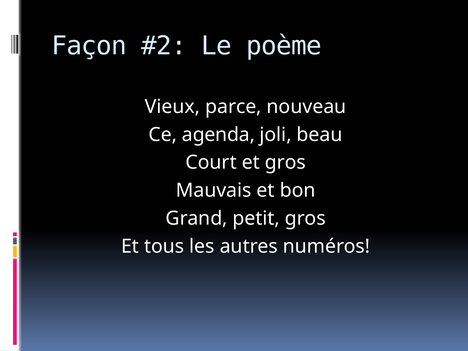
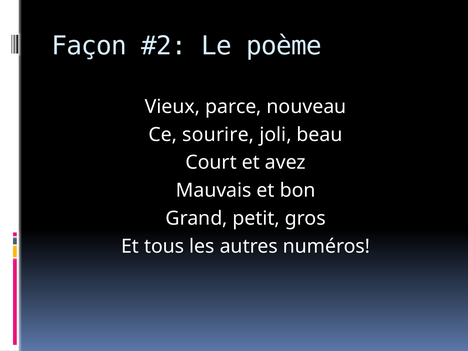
agenda: agenda -> sourire
et gros: gros -> avez
